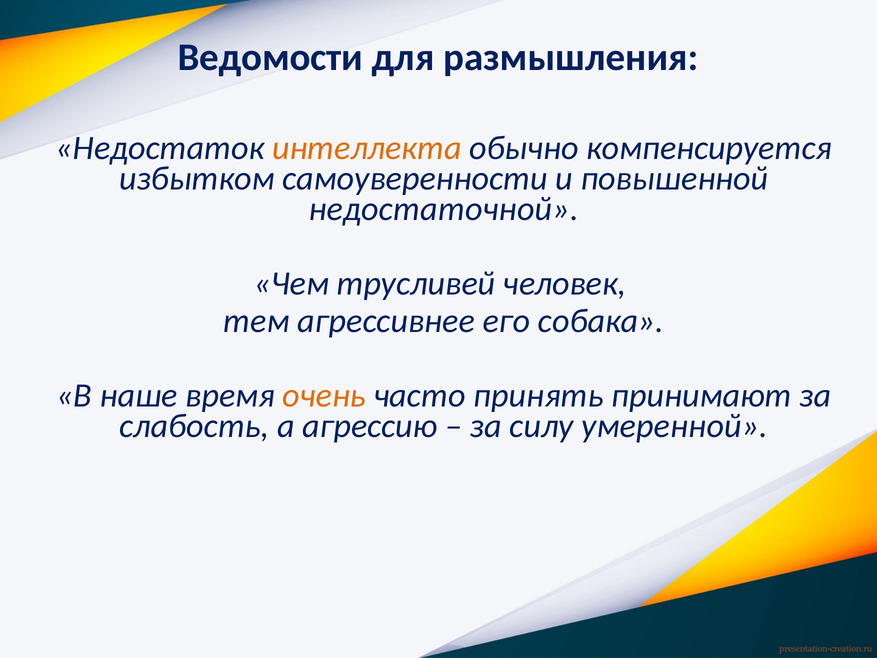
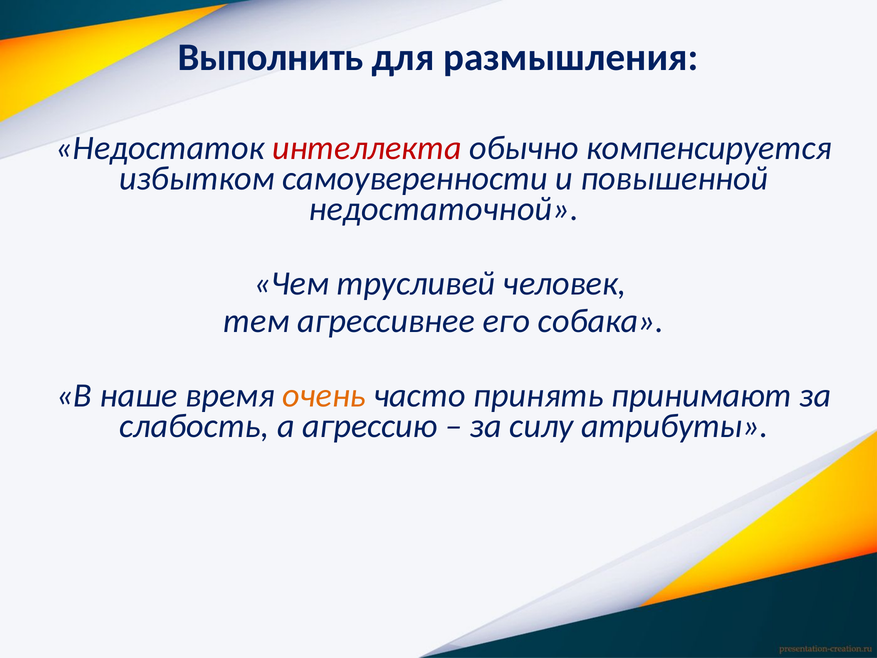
Ведомости: Ведомости -> Выполнить
интеллекта colour: orange -> red
умеренной: умеренной -> атрибуты
